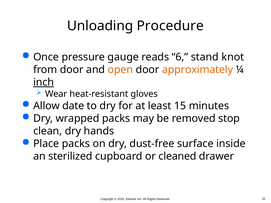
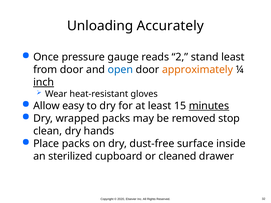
Procedure: Procedure -> Accurately
6: 6 -> 2
stand knot: knot -> least
open colour: orange -> blue
date: date -> easy
minutes underline: none -> present
